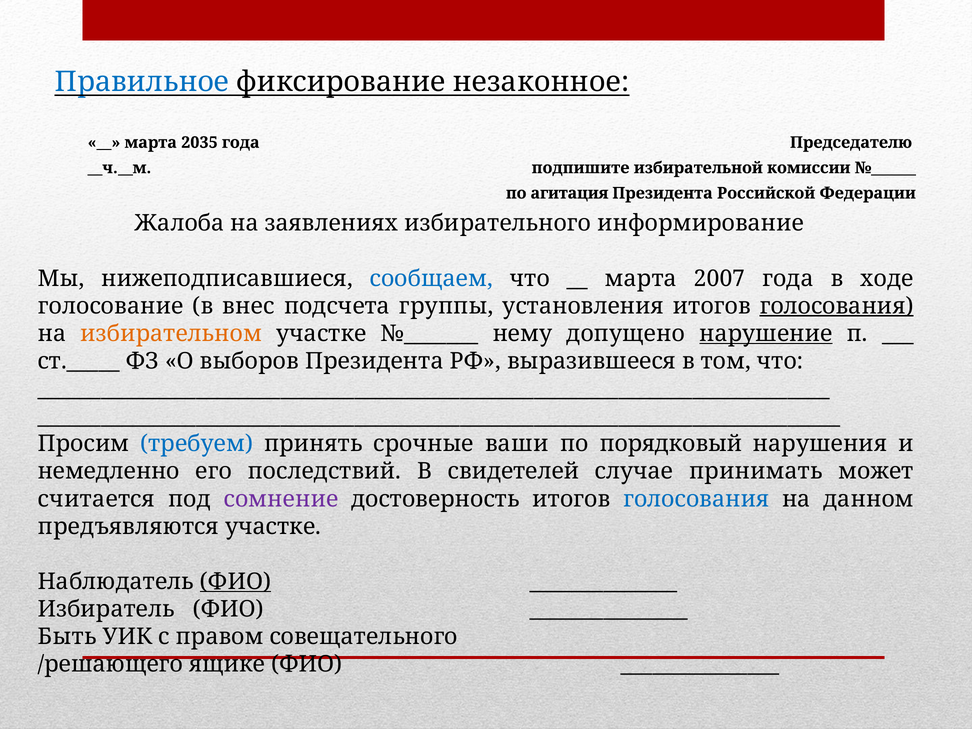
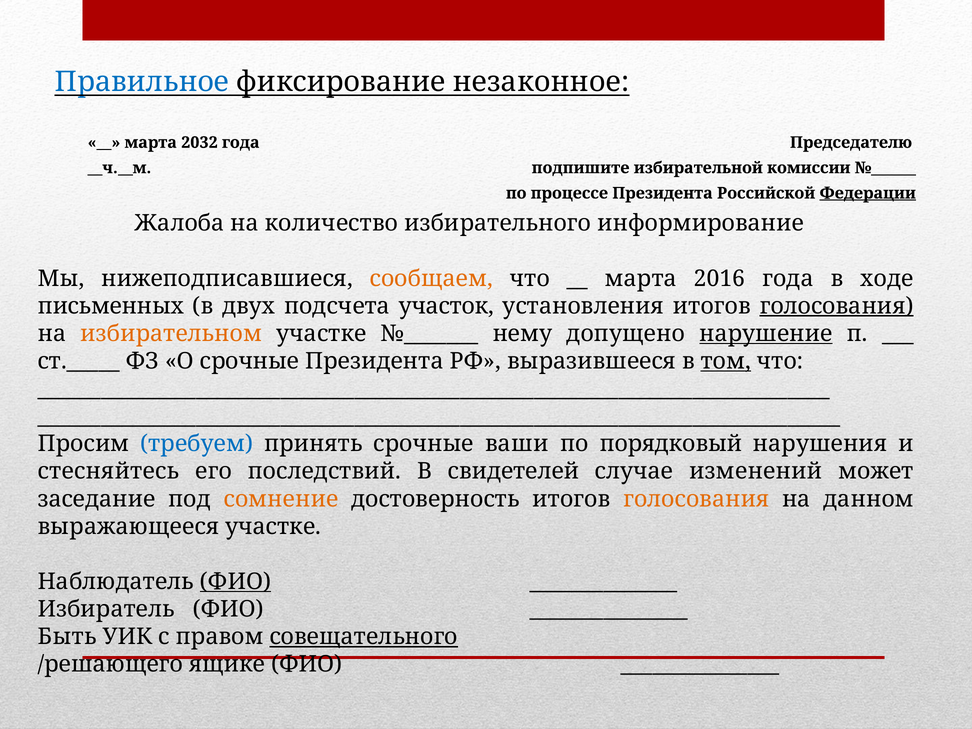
2035: 2035 -> 2032
агитация: агитация -> процессе
Федерации underline: none -> present
заявлениях: заявлениях -> количество
сообщаем colour: blue -> orange
2007: 2007 -> 2016
голосование: голосование -> письменных
внес: внес -> двух
группы: группы -> участок
О выборов: выборов -> срочные
том underline: none -> present
немедленно: немедленно -> стесняйтесь
принимать: принимать -> изменений
считается: считается -> заседание
сомнение colour: purple -> orange
голосования at (696, 499) colour: blue -> orange
предъявляются: предъявляются -> выражающееся
совещательного underline: none -> present
